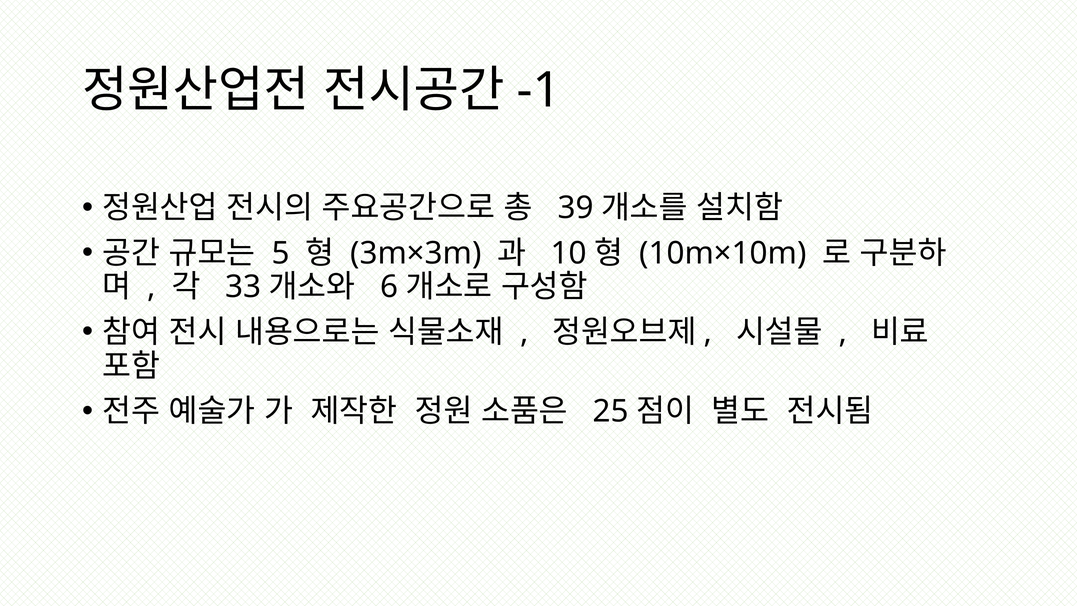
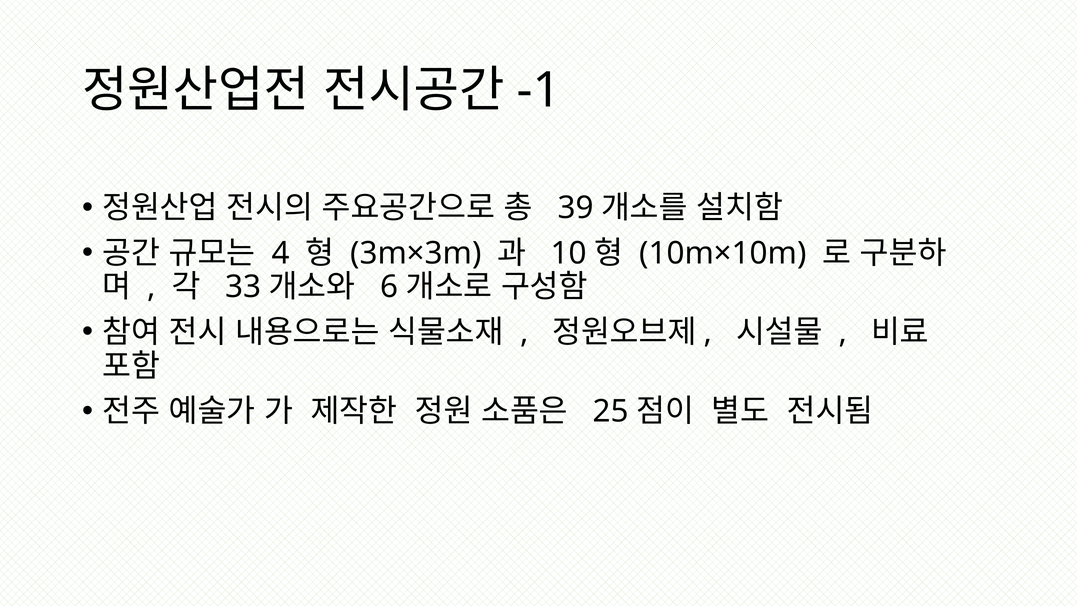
5: 5 -> 4
